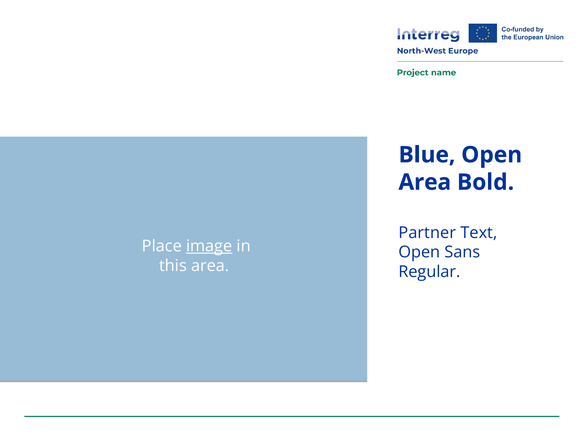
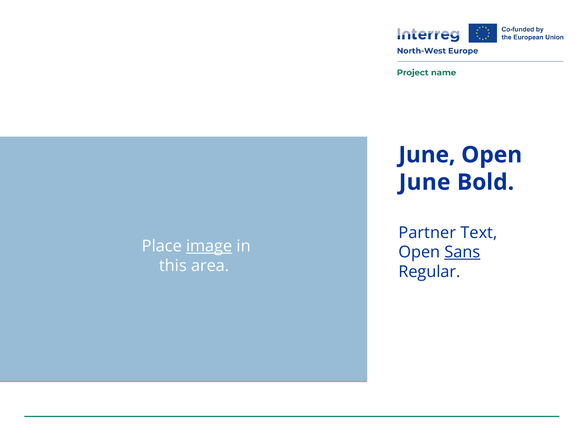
Blue at (427, 155): Blue -> June
Area at (425, 182): Area -> June
Sans underline: none -> present
